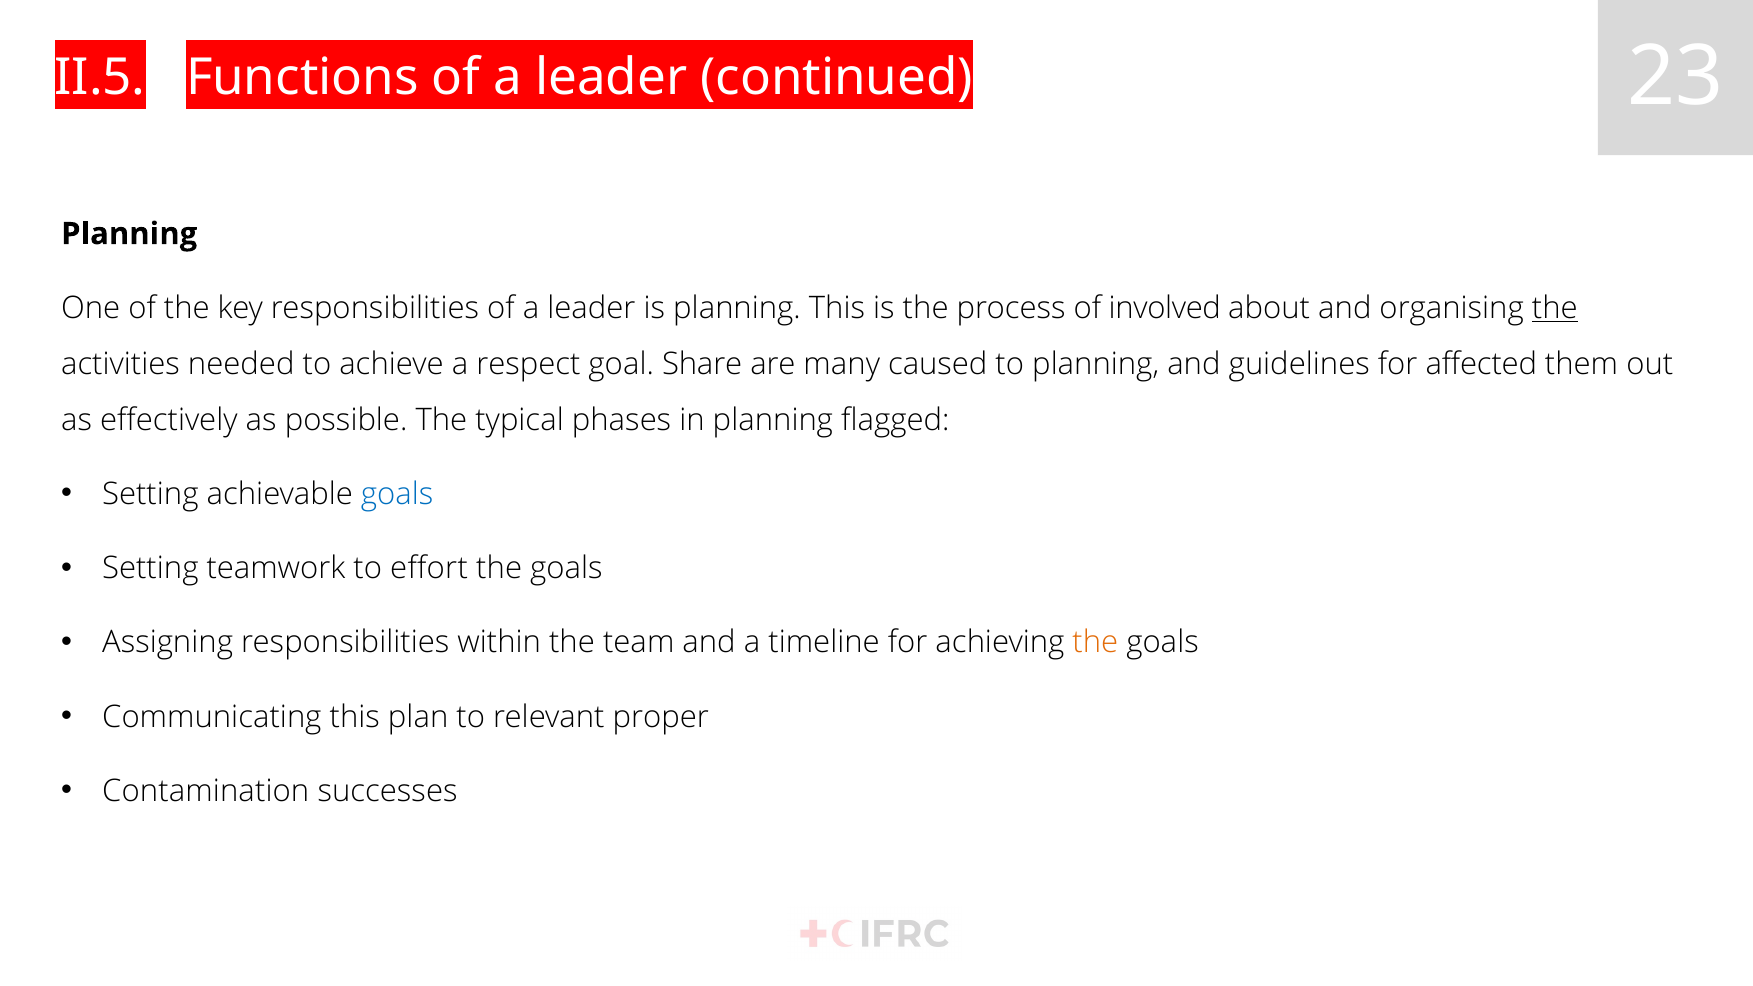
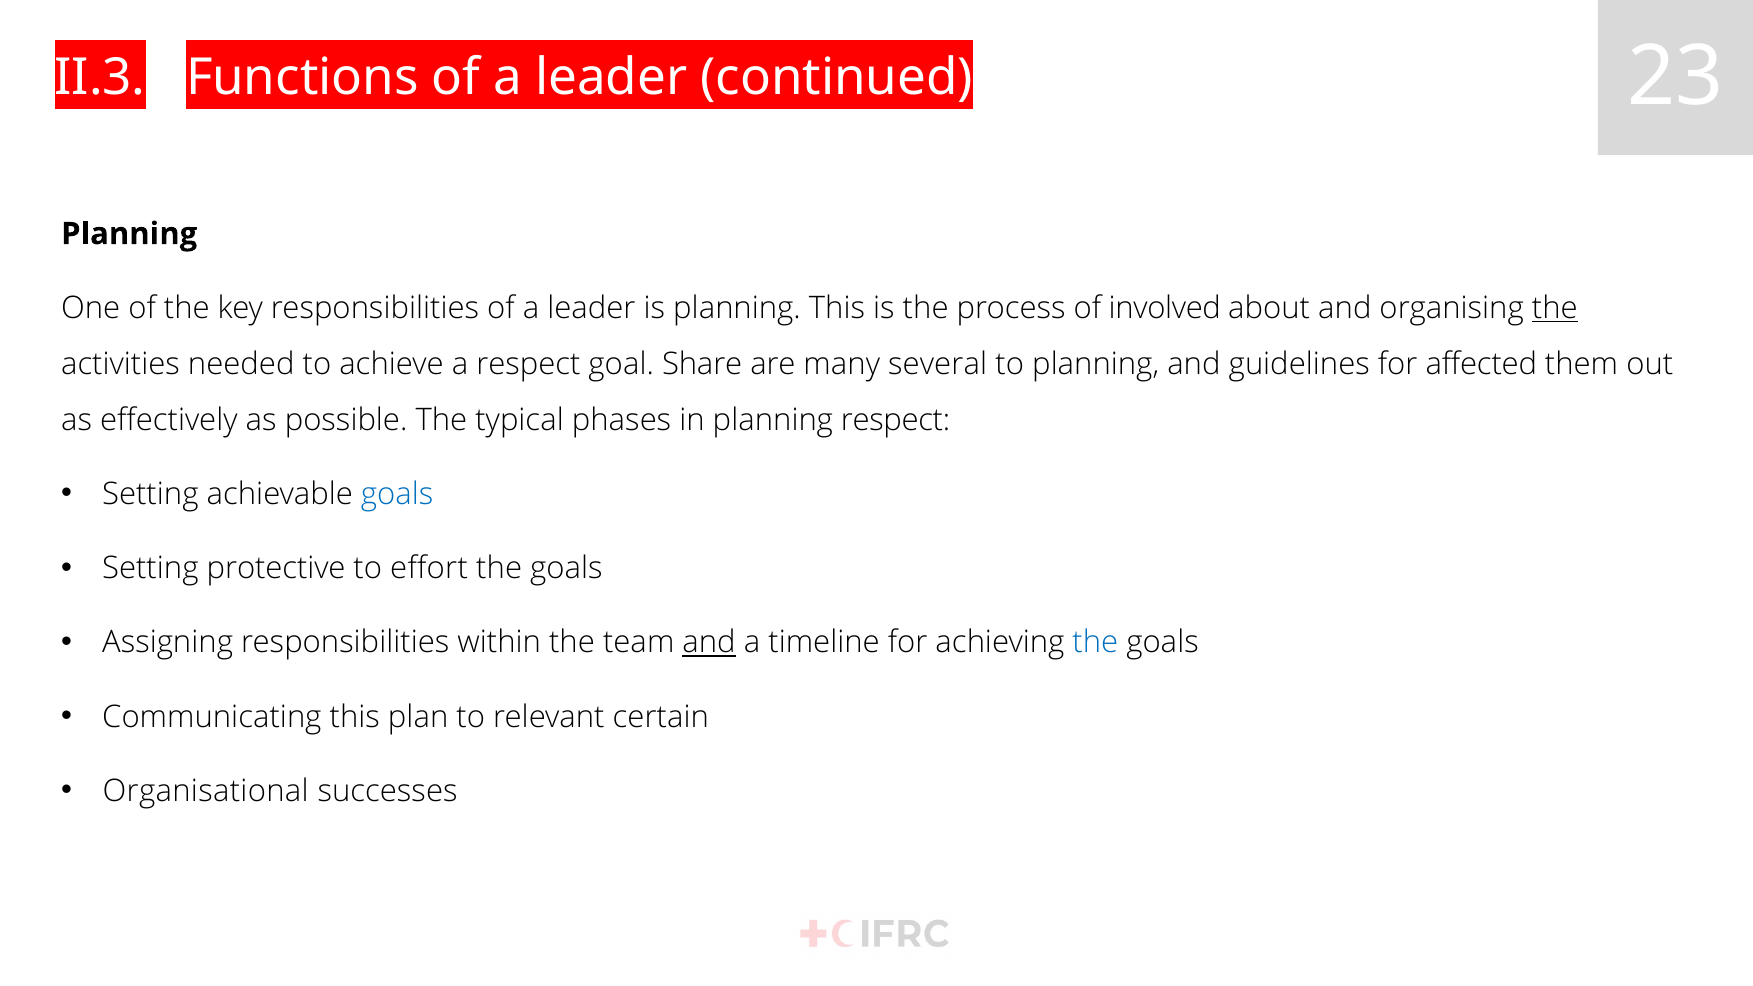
II.5: II.5 -> II.3
caused: caused -> several
planning flagged: flagged -> respect
teamwork: teamwork -> protective
and at (709, 643) underline: none -> present
the at (1095, 643) colour: orange -> blue
proper: proper -> certain
Contamination: Contamination -> Organisational
